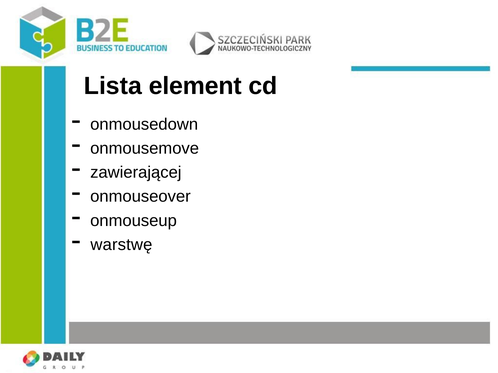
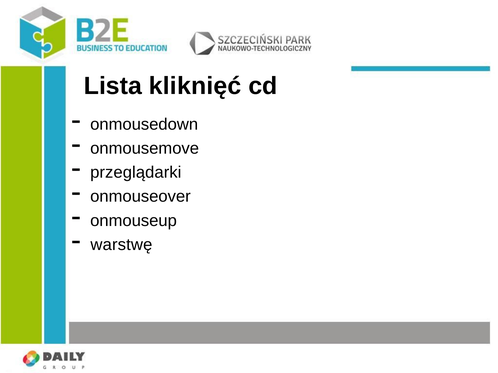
element: element -> kliknięć
zawierającej: zawierającej -> przeglądarki
